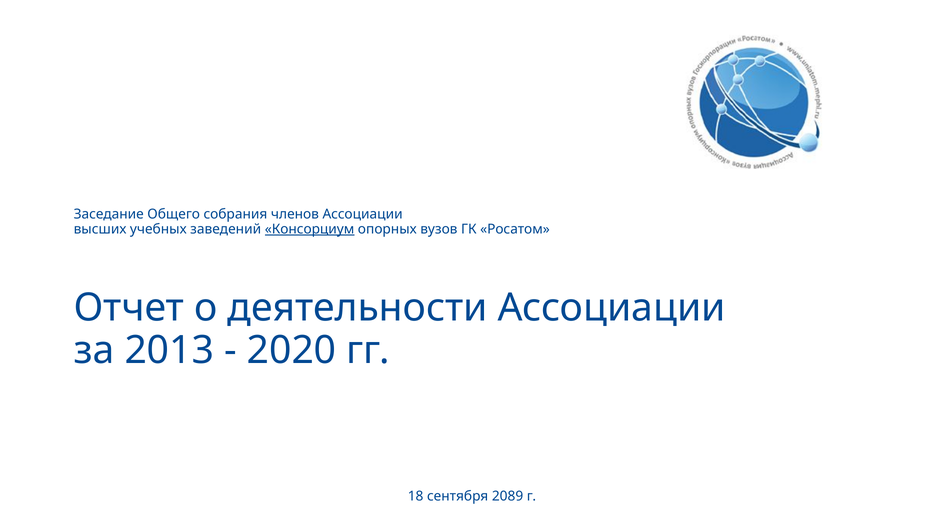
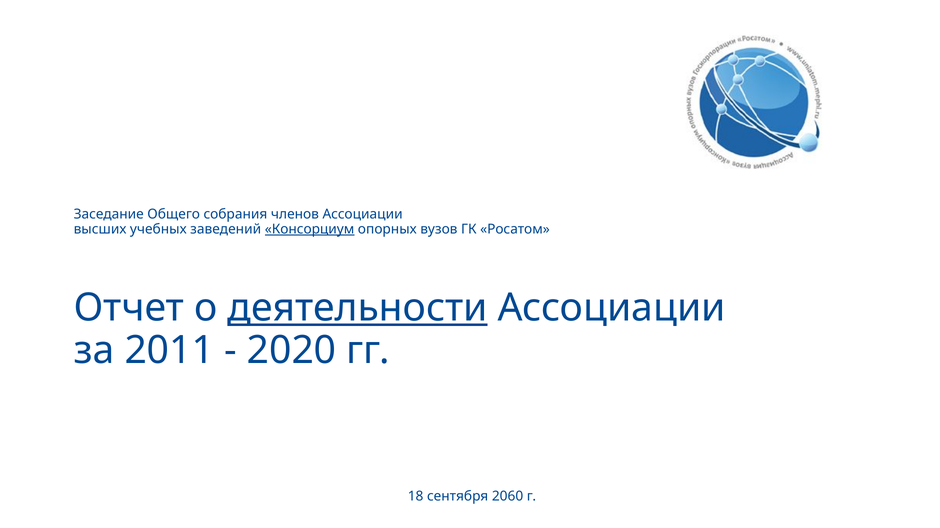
деятельности underline: none -> present
2013: 2013 -> 2011
2089: 2089 -> 2060
